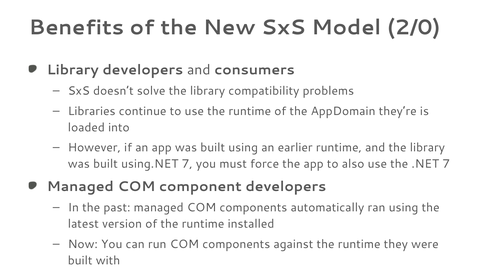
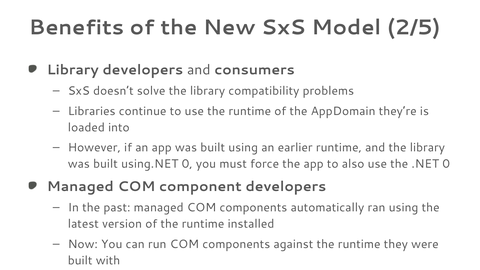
2/0: 2/0 -> 2/5
using.NET 7: 7 -> 0
.NET 7: 7 -> 0
